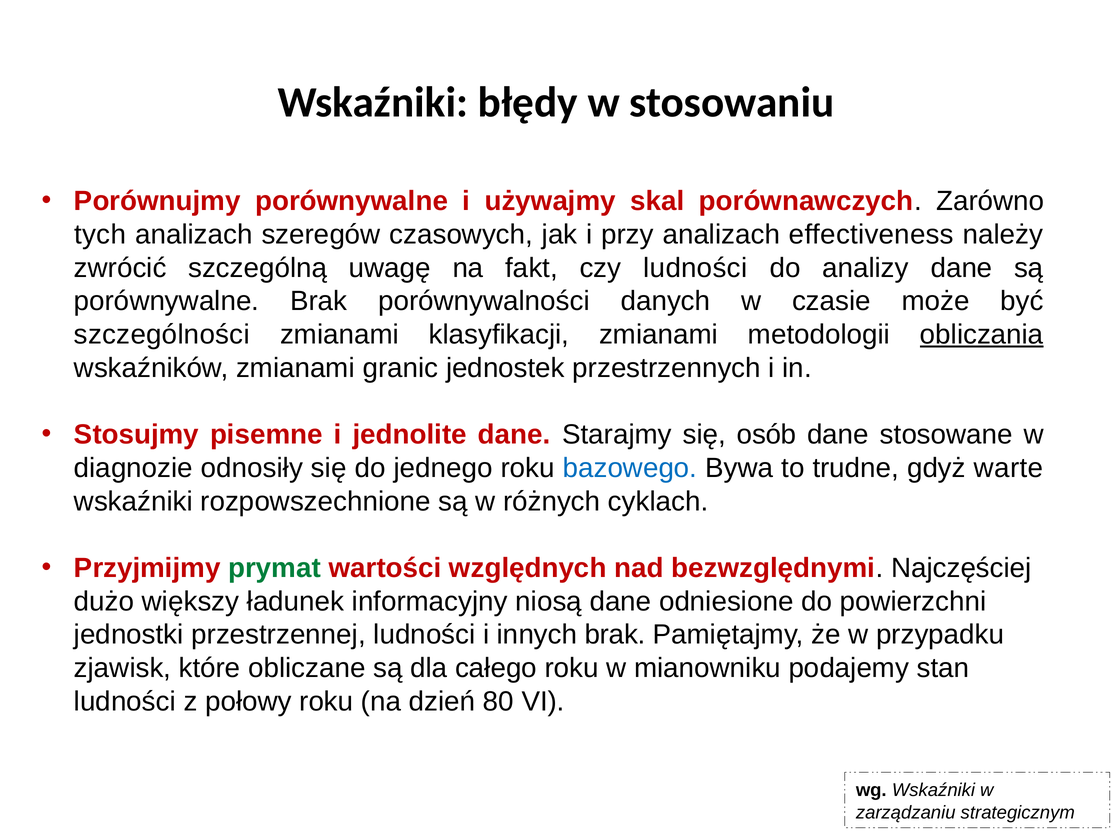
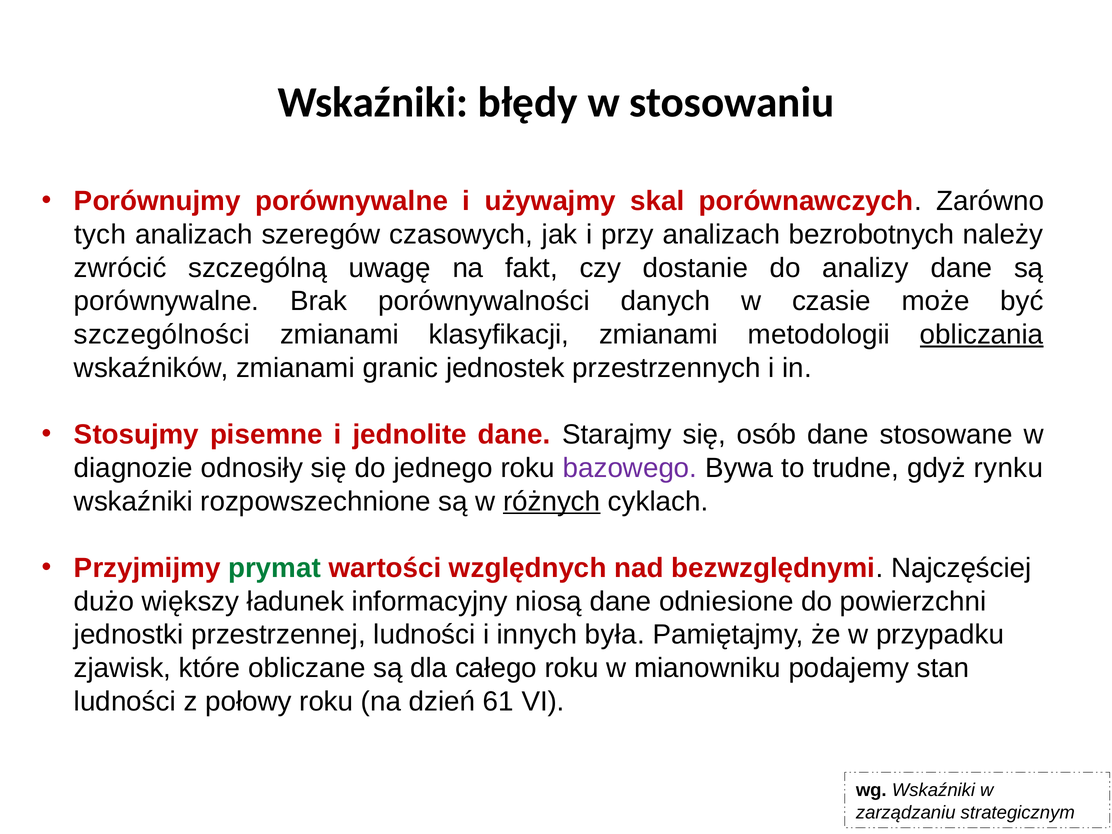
effectiveness: effectiveness -> bezrobotnych
czy ludności: ludności -> dostanie
bazowego colour: blue -> purple
warte: warte -> rynku
różnych underline: none -> present
innych brak: brak -> była
80: 80 -> 61
